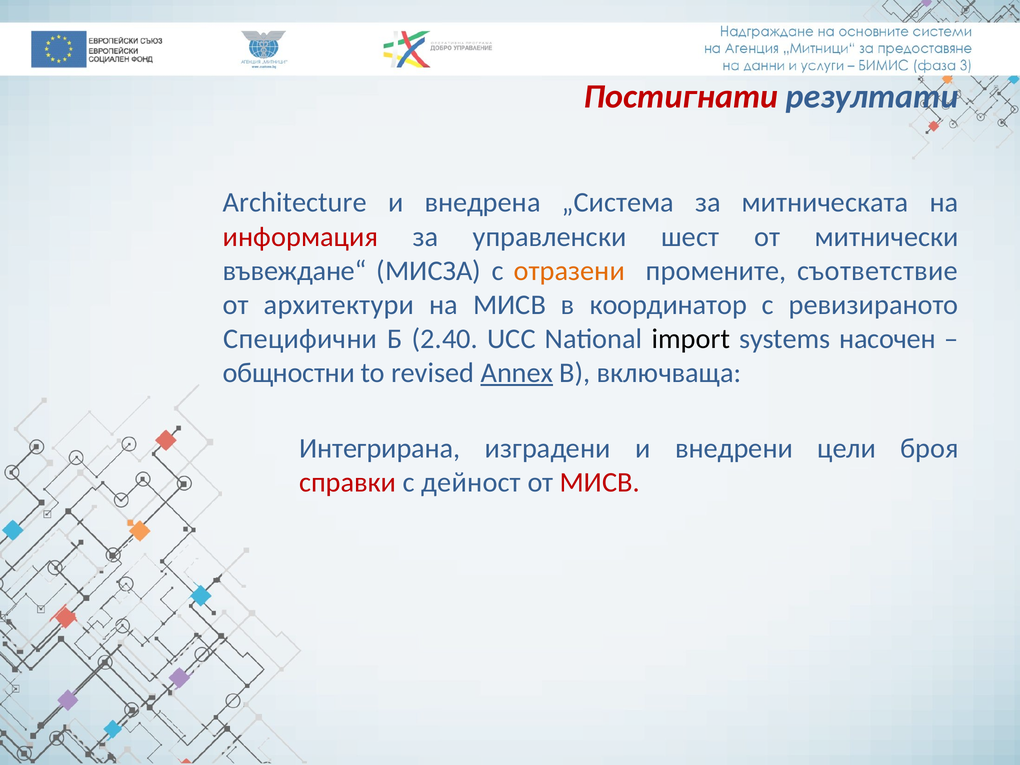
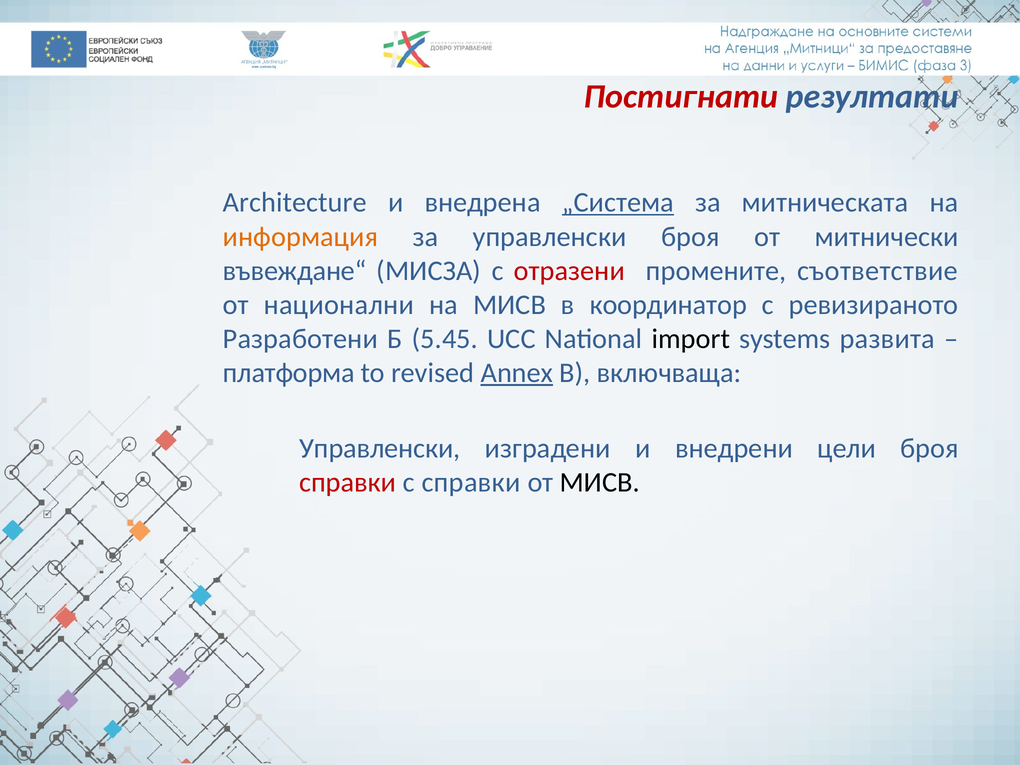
„Система underline: none -> present
информация colour: red -> orange
управленски шест: шест -> броя
отразени colour: orange -> red
архитектури: архитектури -> национални
Специфични: Специфични -> Разработени
2.40: 2.40 -> 5.45
насочен: насочен -> развита
общностни: общностни -> платформа
Интегрирана at (380, 448): Интегрирана -> Управленски
с дейност: дейност -> справки
МИСВ at (600, 482) colour: red -> black
